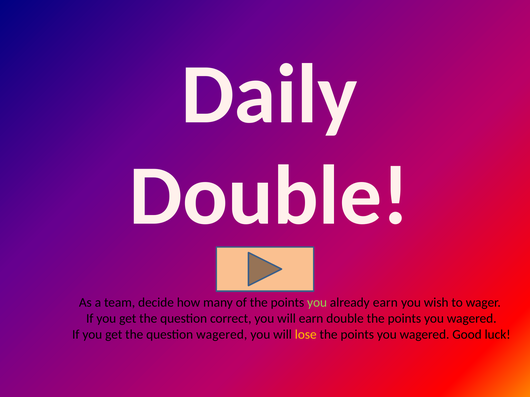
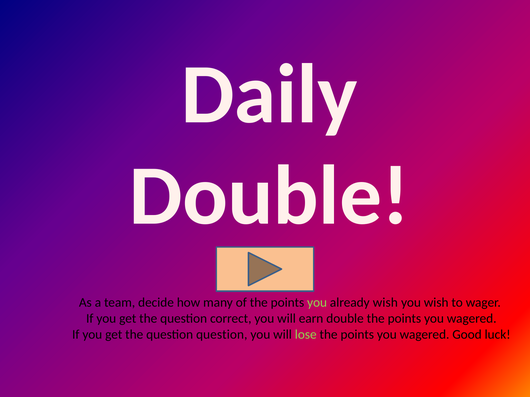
already earn: earn -> wish
question wagered: wagered -> question
lose colour: yellow -> light green
